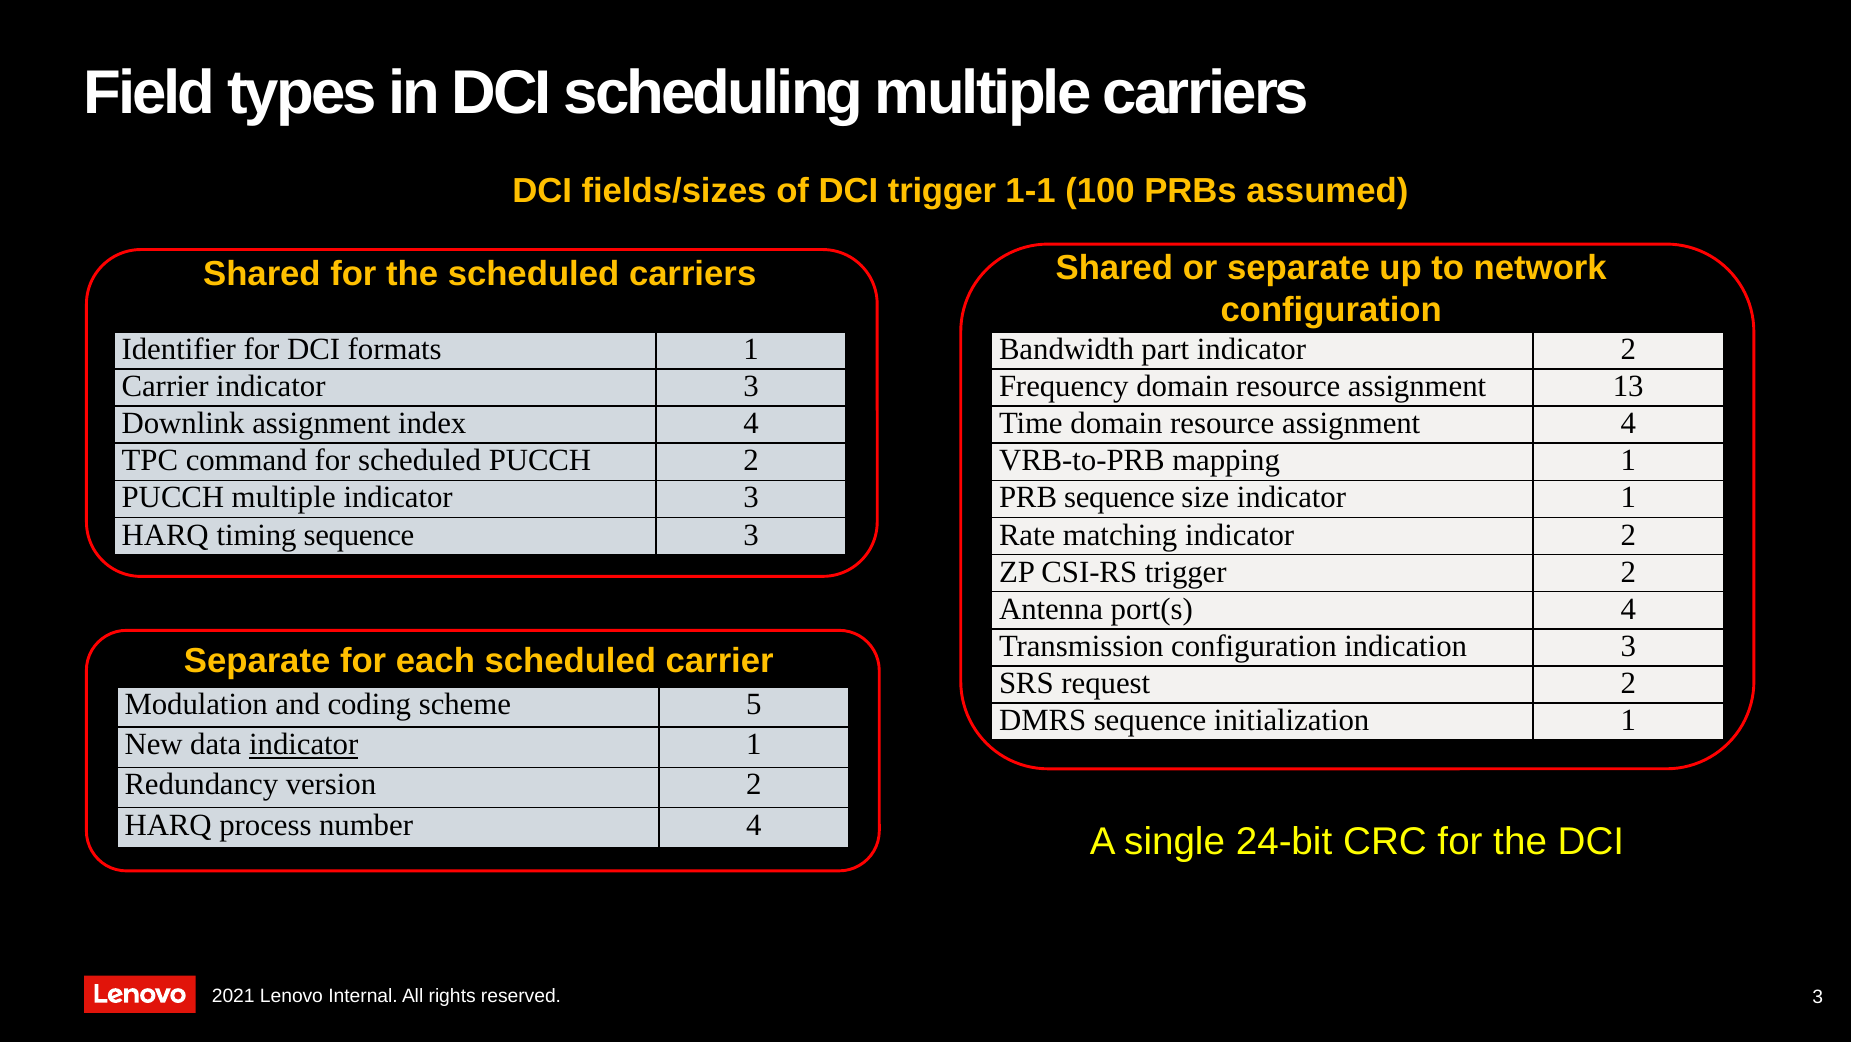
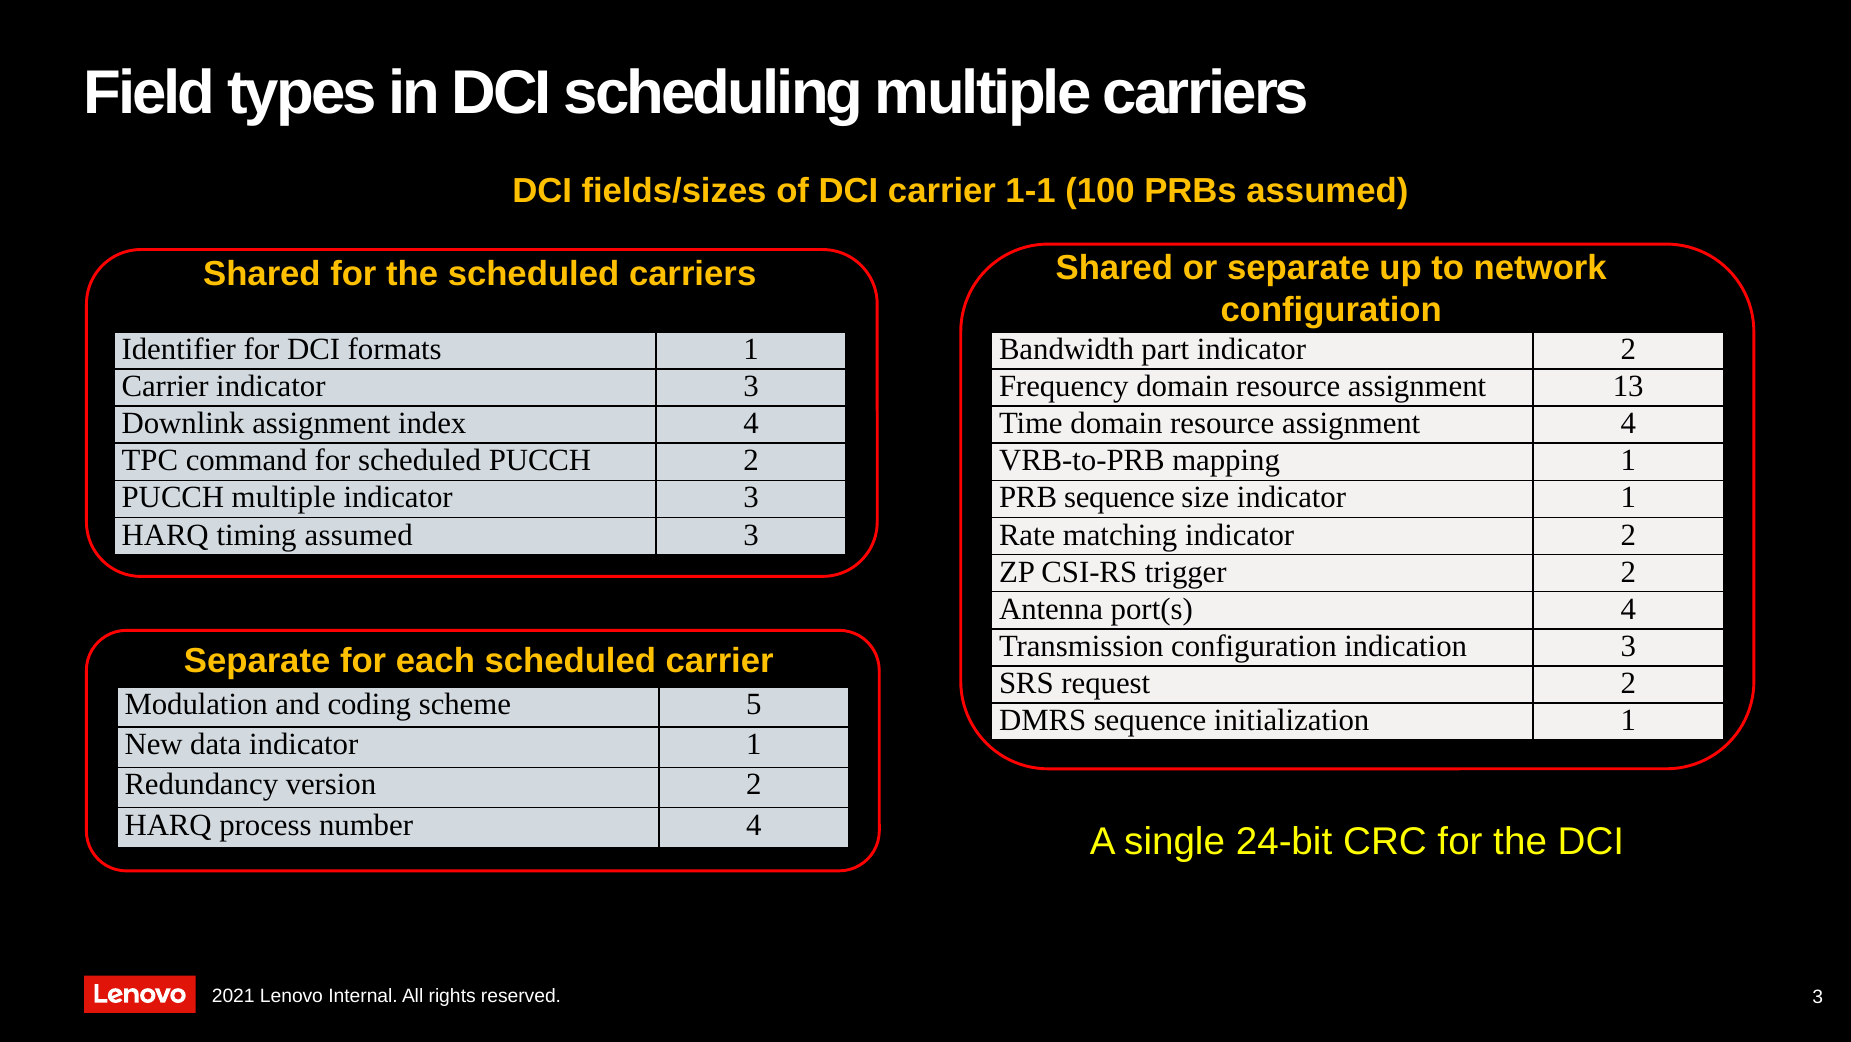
DCI trigger: trigger -> carrier
timing sequence: sequence -> assumed
indicator at (304, 744) underline: present -> none
